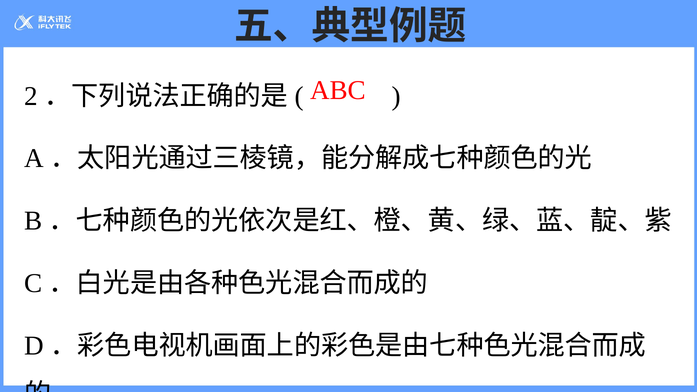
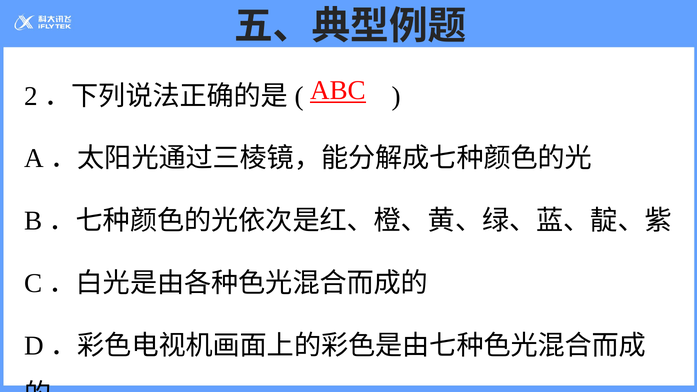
ABC underline: none -> present
